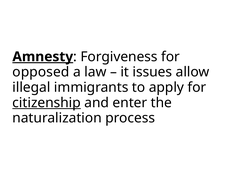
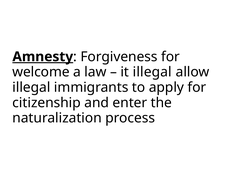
opposed: opposed -> welcome
it issues: issues -> illegal
citizenship underline: present -> none
